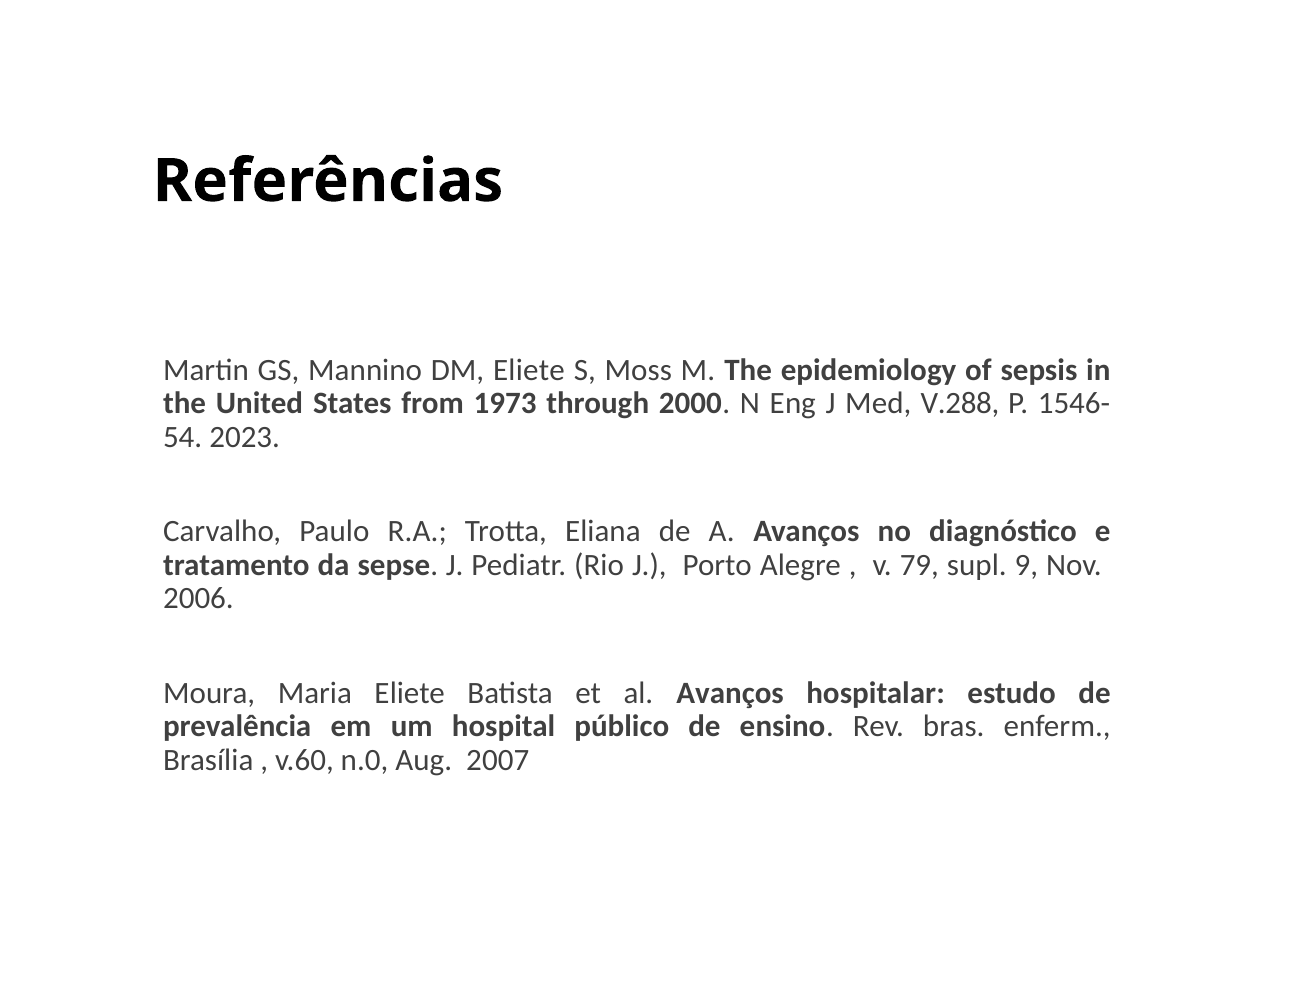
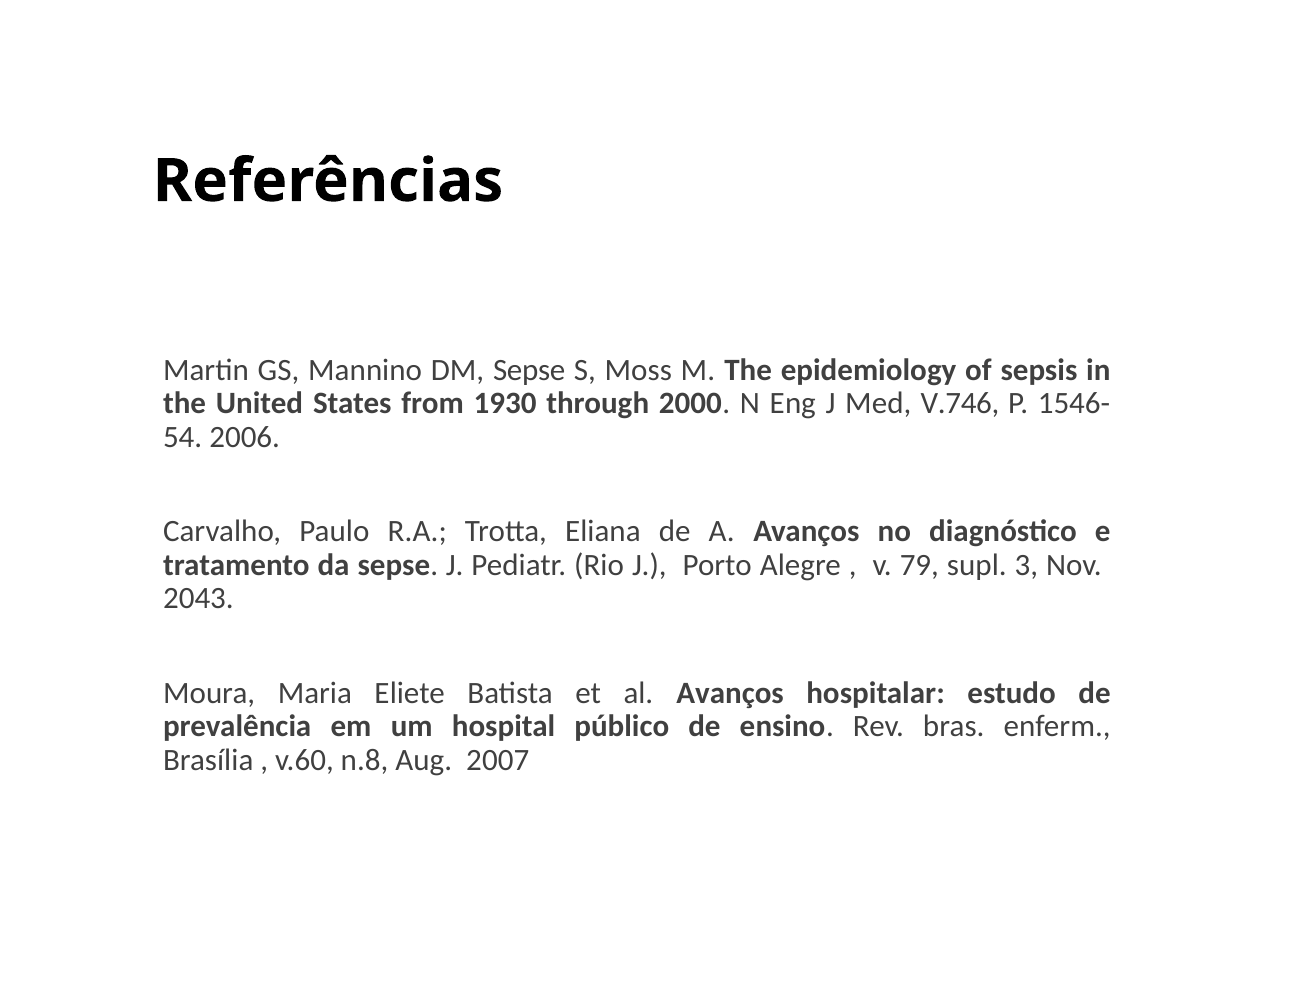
DM Eliete: Eliete -> Sepse
1973: 1973 -> 1930
V.288: V.288 -> V.746
2023: 2023 -> 2006
9: 9 -> 3
2006: 2006 -> 2043
n.0: n.0 -> n.8
